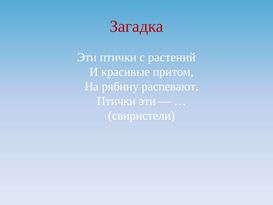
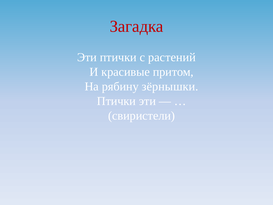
распевают: распевают -> зёрнышки
